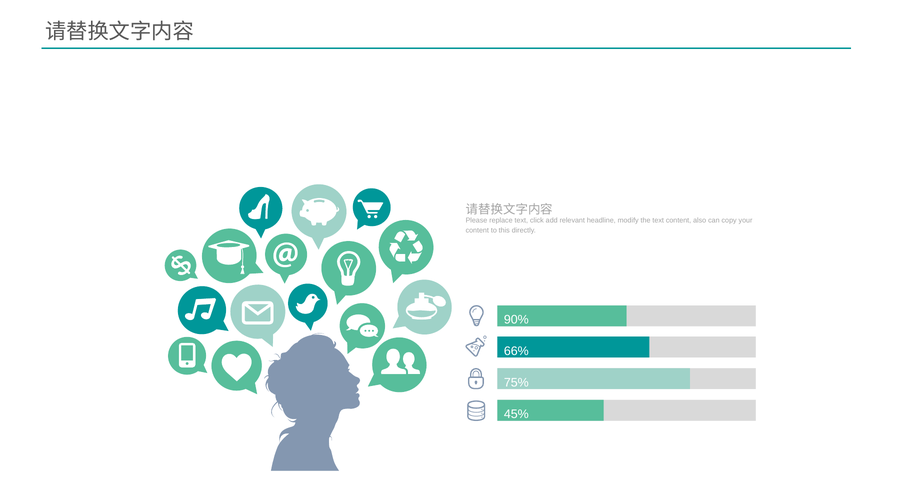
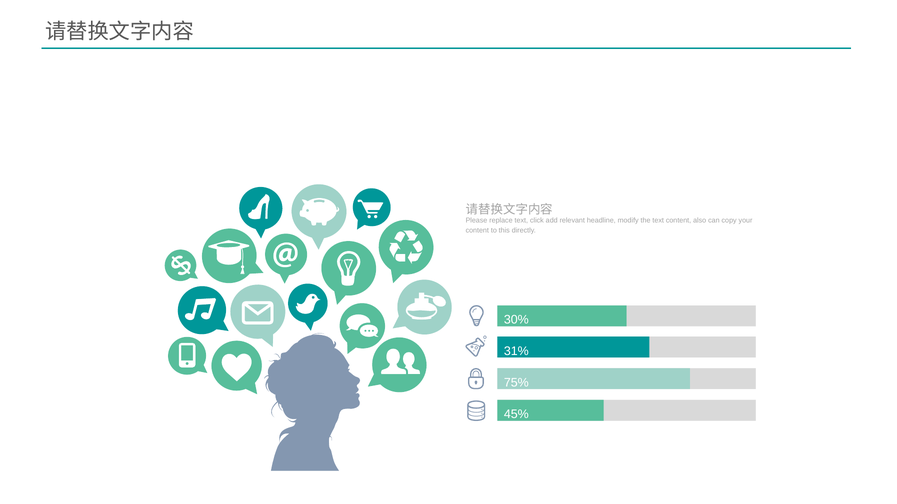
90%: 90% -> 30%
66%: 66% -> 31%
